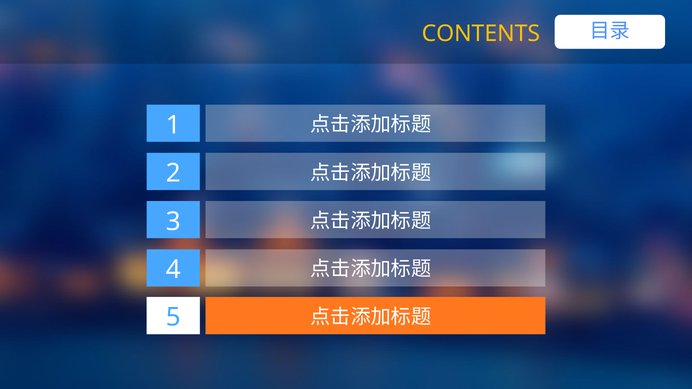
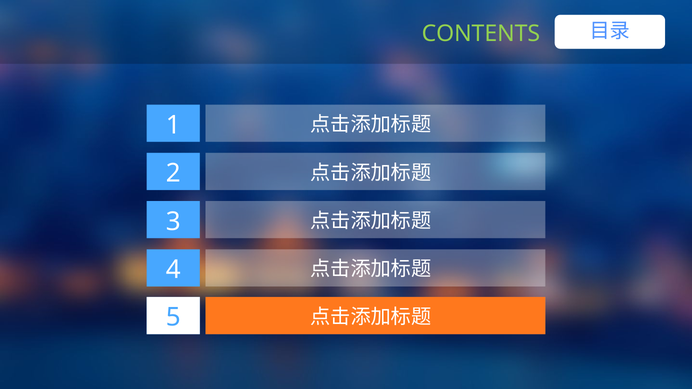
CONTENTS colour: yellow -> light green
